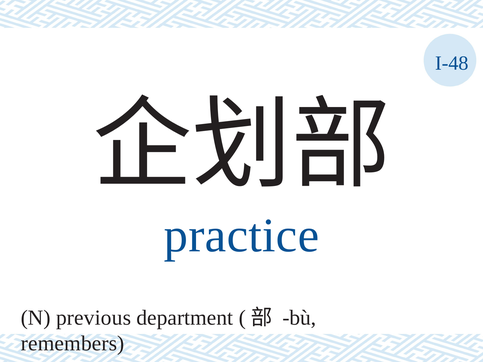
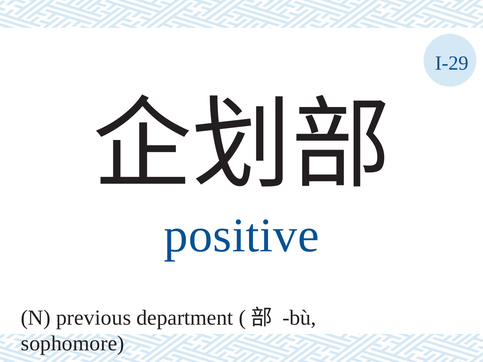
I-48: I-48 -> I-29
practice: practice -> positive
remembers: remembers -> sophomore
